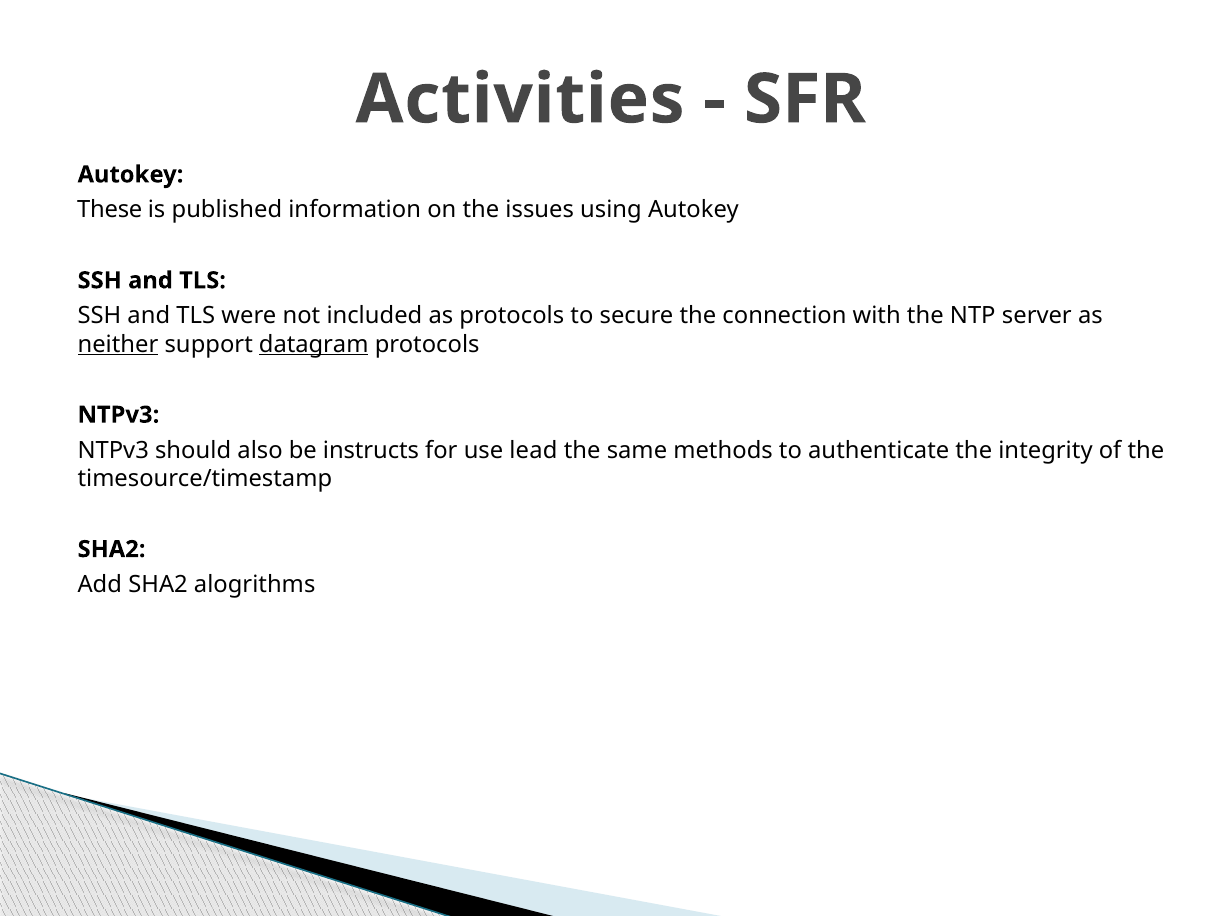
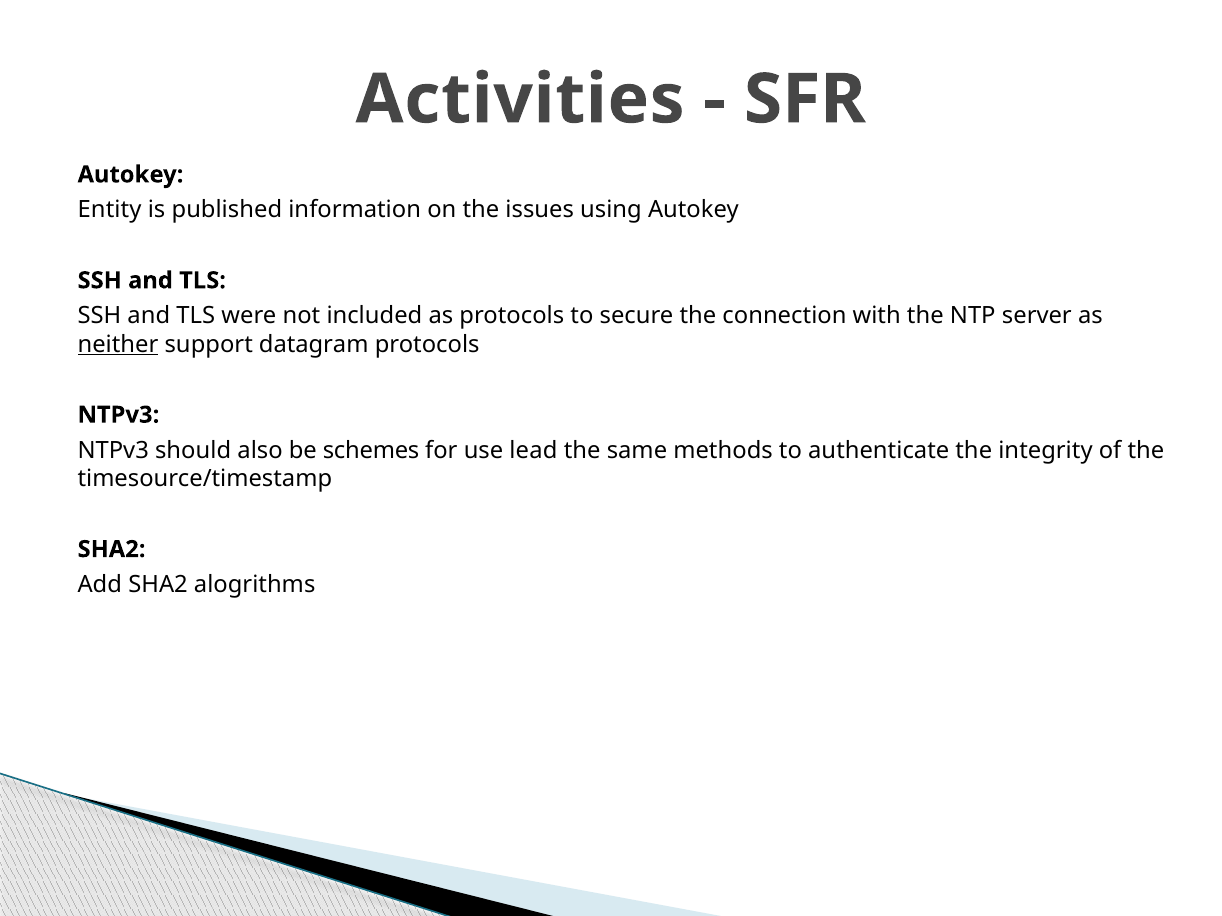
These: These -> Entity
datagram underline: present -> none
instructs: instructs -> schemes
